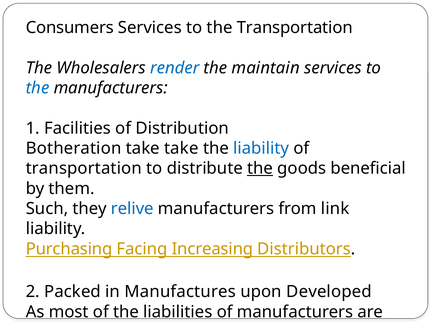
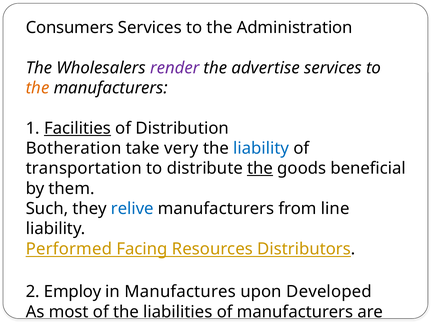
the Transportation: Transportation -> Administration
render colour: blue -> purple
maintain: maintain -> advertise
the at (38, 88) colour: blue -> orange
Facilities underline: none -> present
take take: take -> very
link: link -> line
Purchasing: Purchasing -> Performed
Increasing: Increasing -> Resources
Packed: Packed -> Employ
